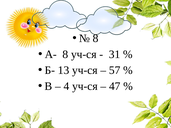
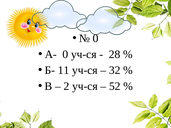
8 at (96, 38): 8 -> 0
А- 8: 8 -> 0
31: 31 -> 28
13: 13 -> 11
57: 57 -> 32
4: 4 -> 2
47: 47 -> 52
